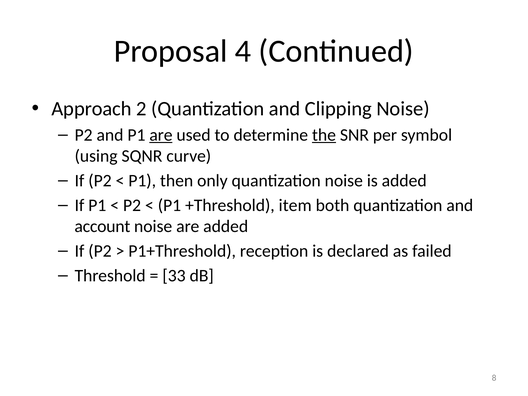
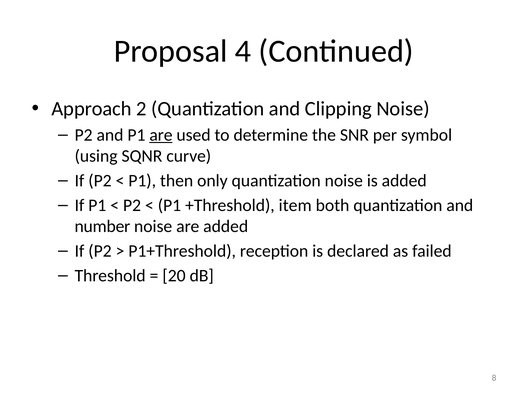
the underline: present -> none
account: account -> number
33: 33 -> 20
